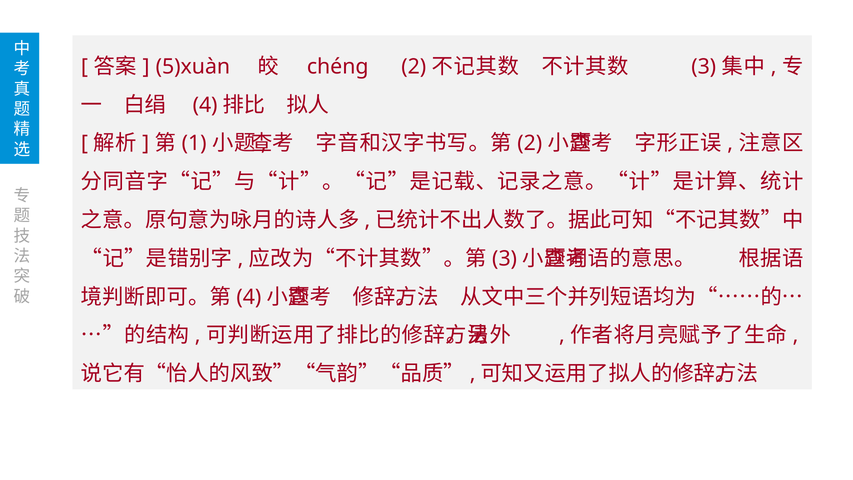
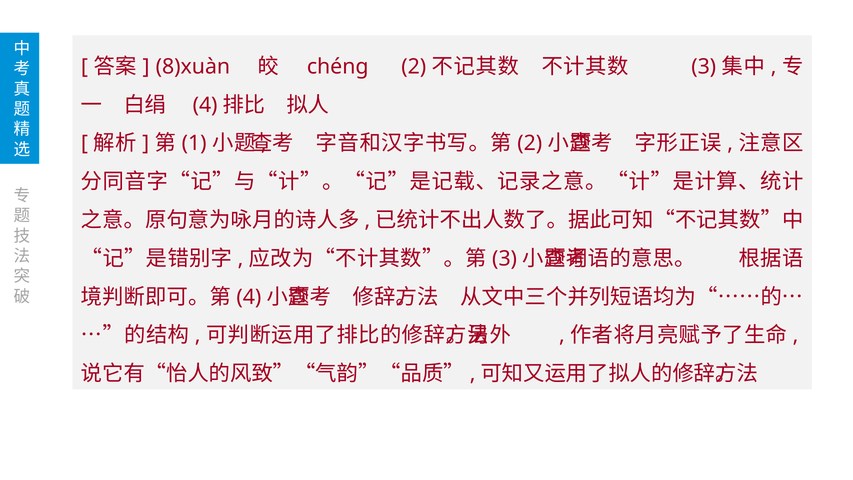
5)xuàn: 5)xuàn -> 8)xuàn
